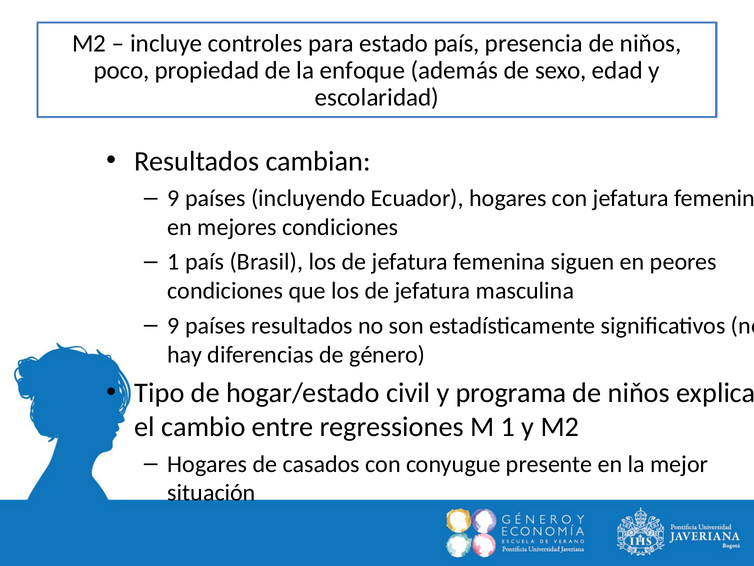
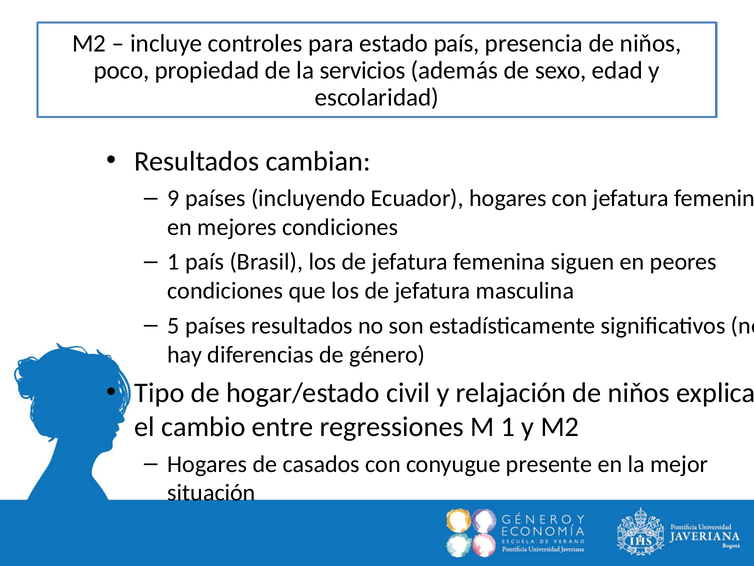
enfoque: enfoque -> servicios
9 at (174, 325): 9 -> 5
programa: programa -> relajación
